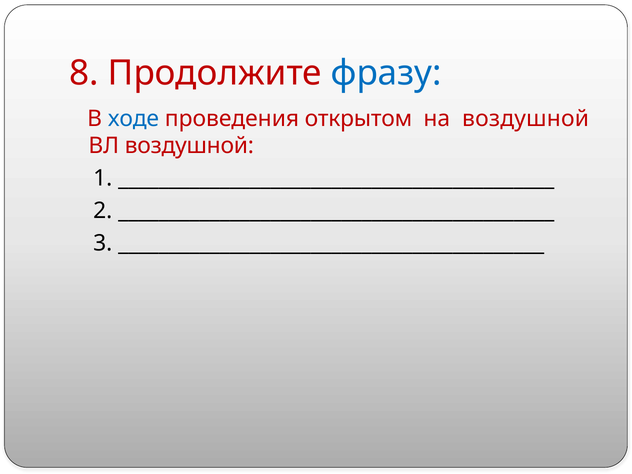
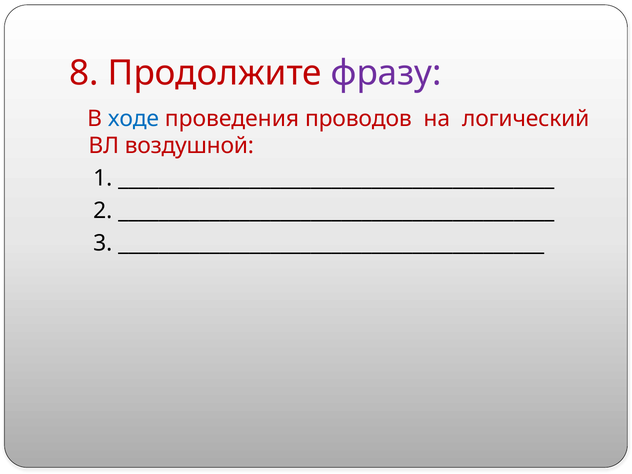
фразу colour: blue -> purple
открытом: открытом -> проводов
на воздушной: воздушной -> логический
